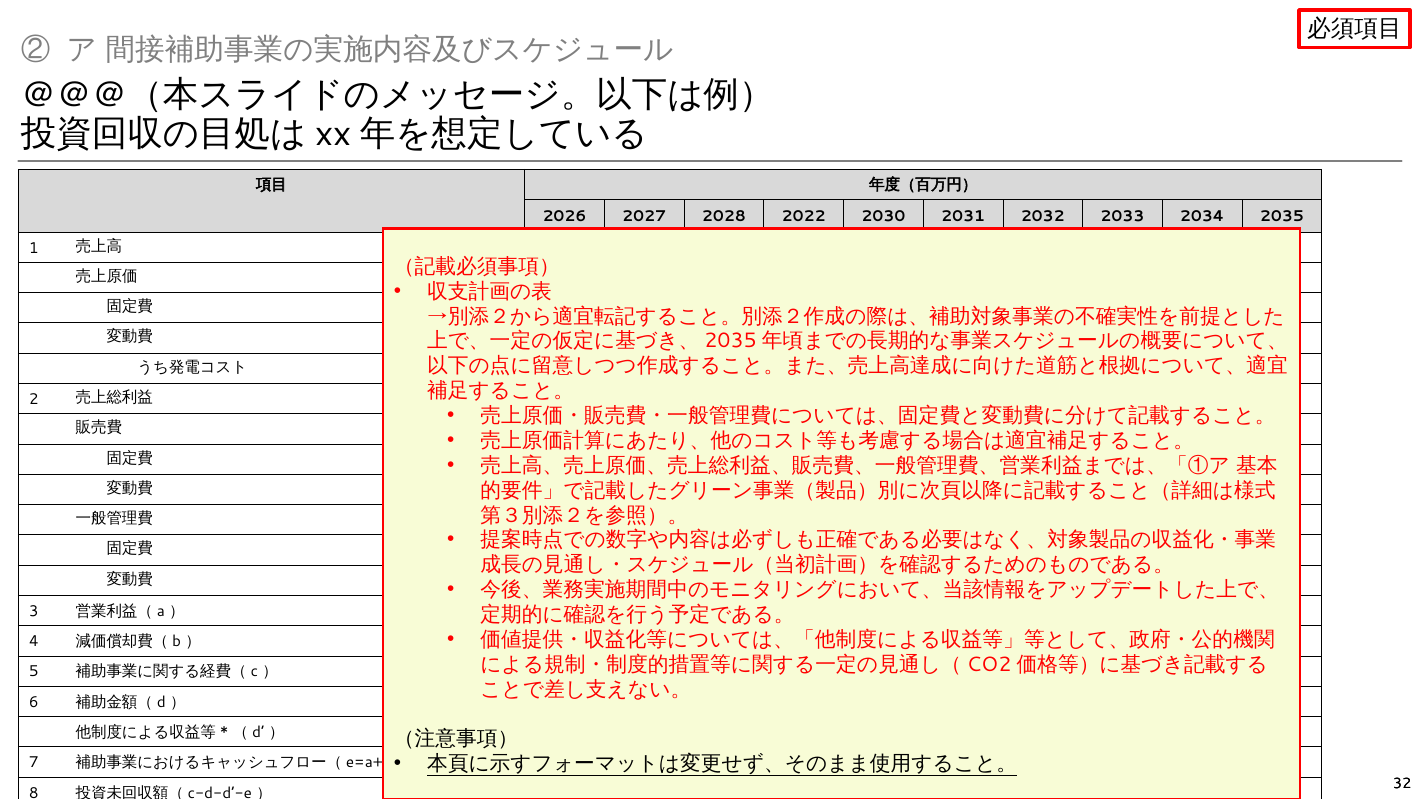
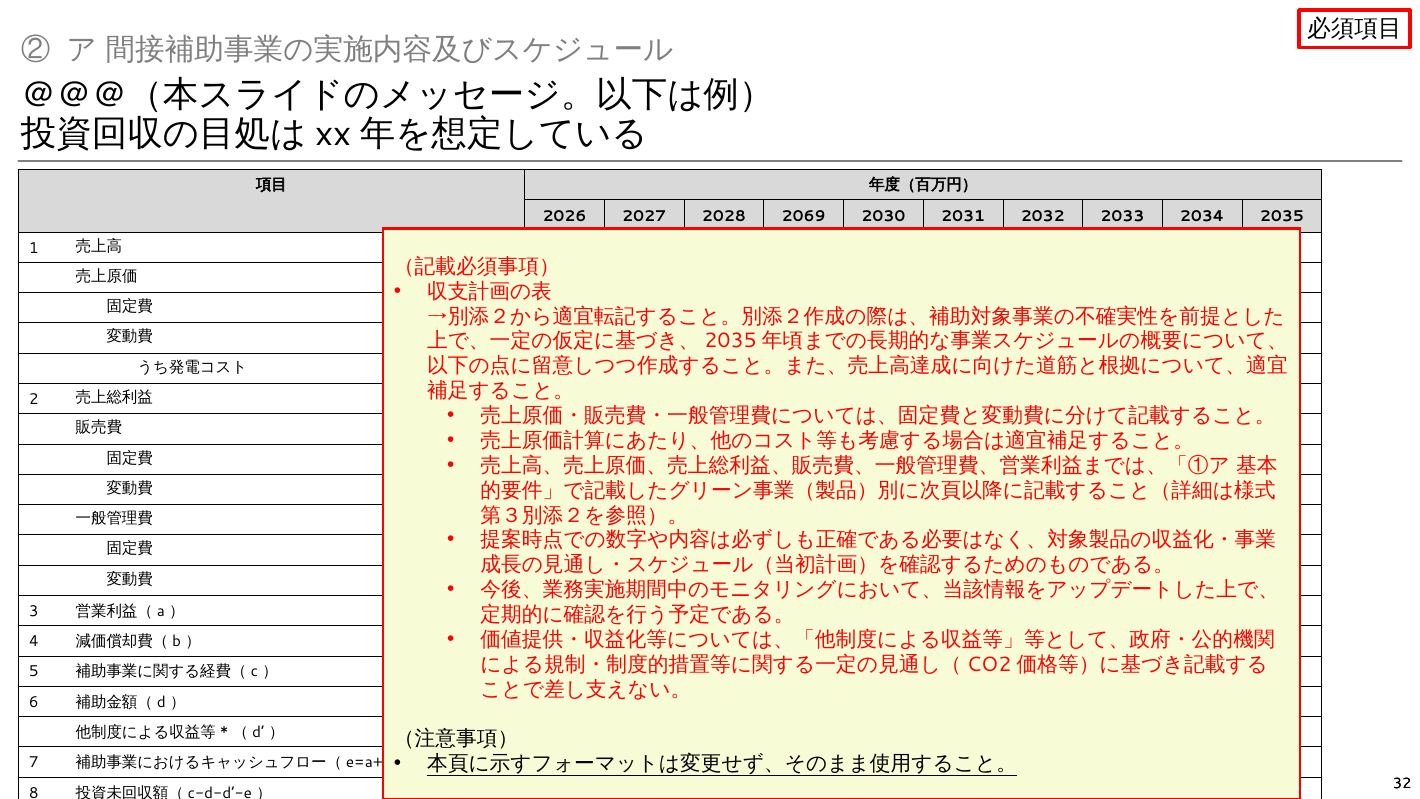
2022: 2022 -> 2069
